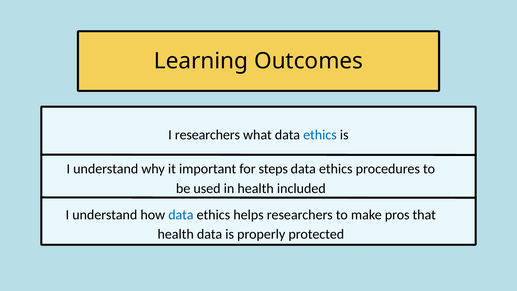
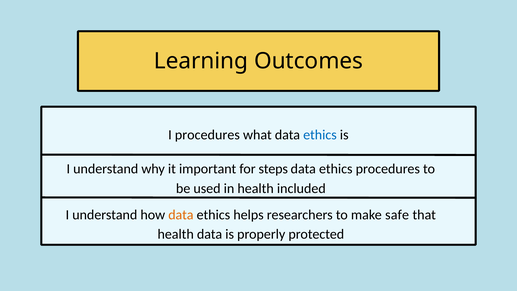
I researchers: researchers -> procedures
data at (181, 215) colour: blue -> orange
pros: pros -> safe
